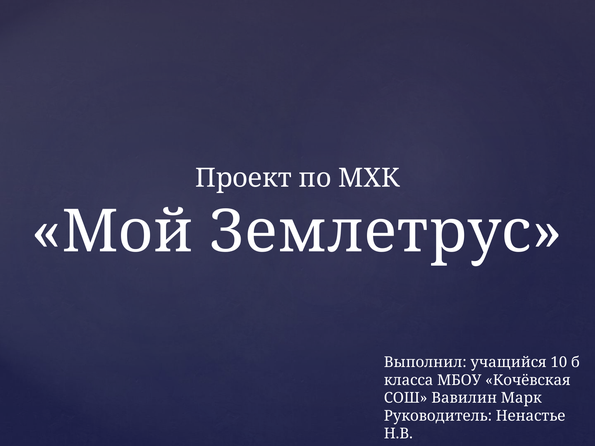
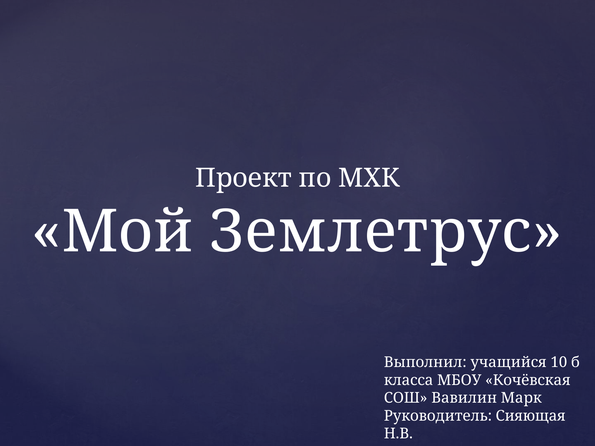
Ненастье: Ненастье -> Сияющая
